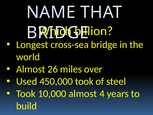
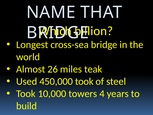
over: over -> teak
10,000 almost: almost -> towers
